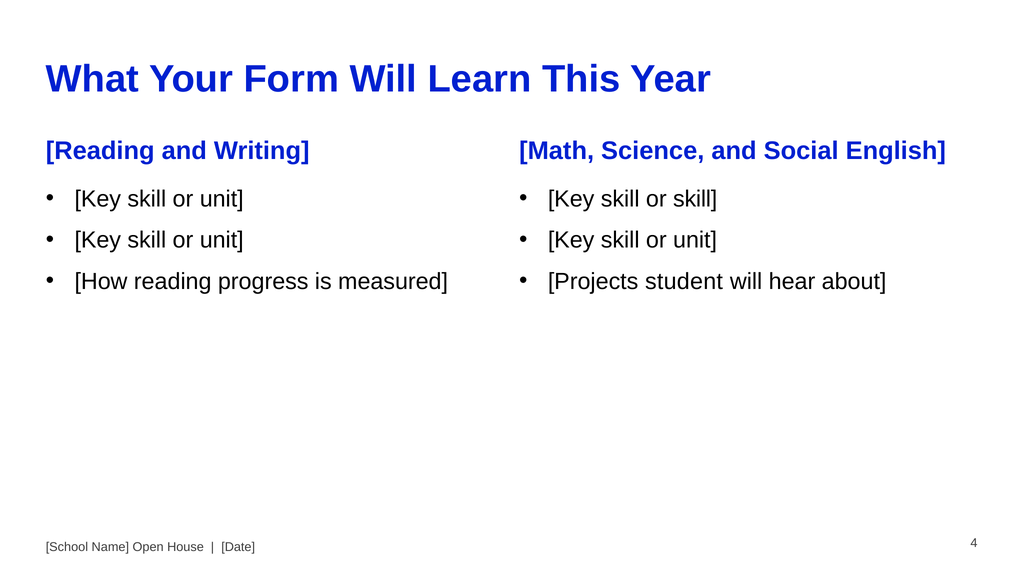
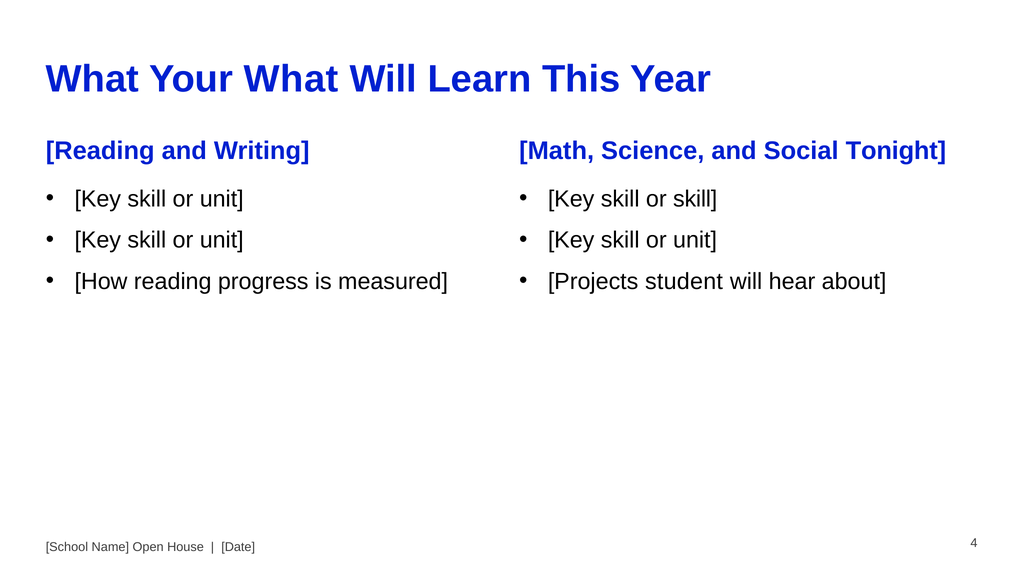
Your Form: Form -> What
English: English -> Tonight
